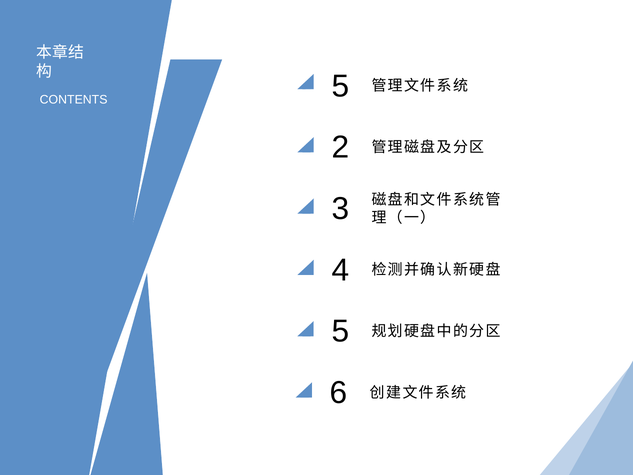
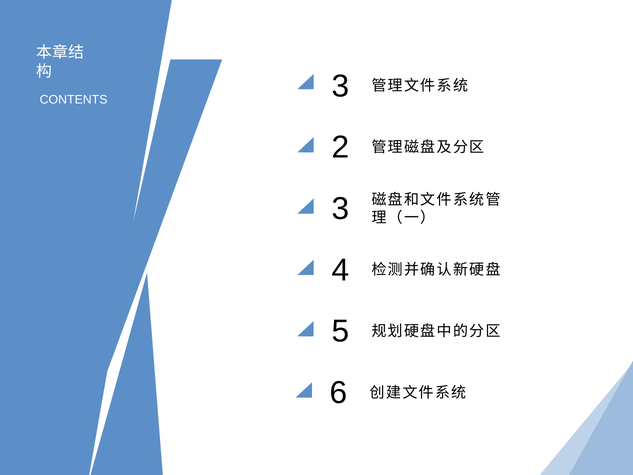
CONTENTS 5: 5 -> 3
